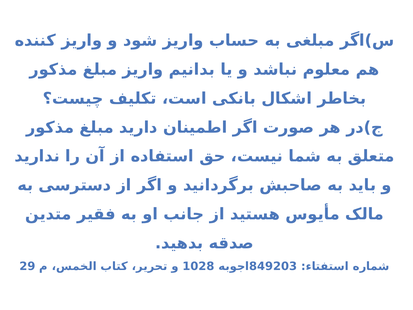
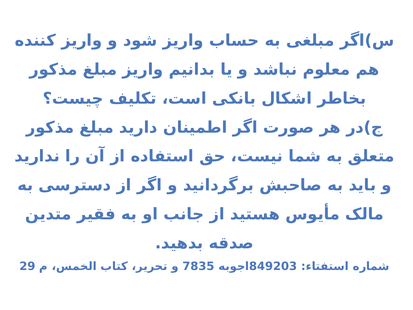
1028: 1028 -> 7835
